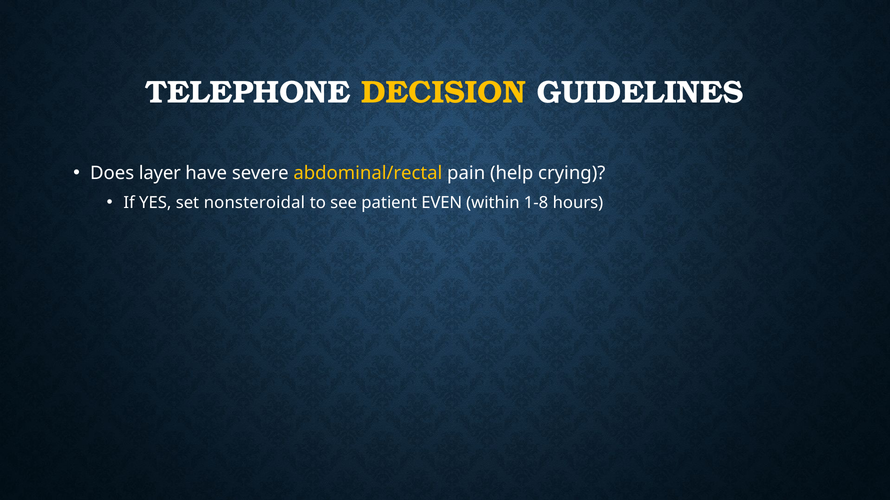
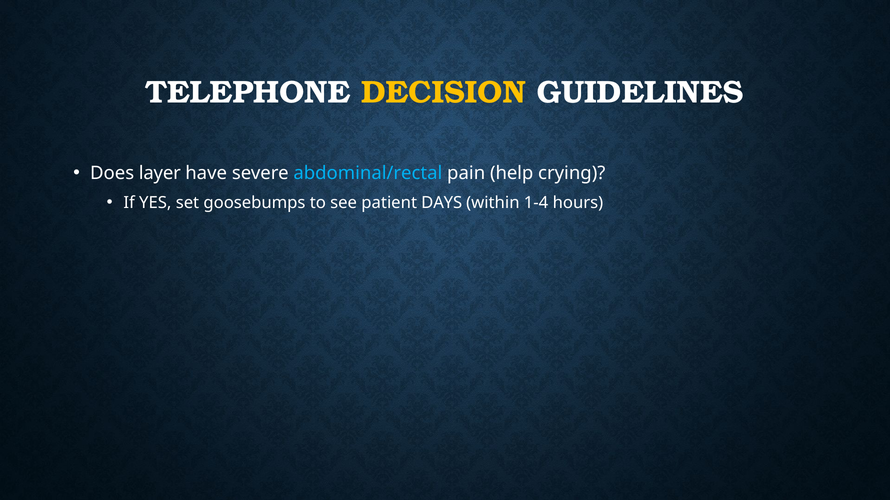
abdominal/rectal colour: yellow -> light blue
nonsteroidal: nonsteroidal -> goosebumps
EVEN: EVEN -> DAYS
1-8: 1-8 -> 1-4
